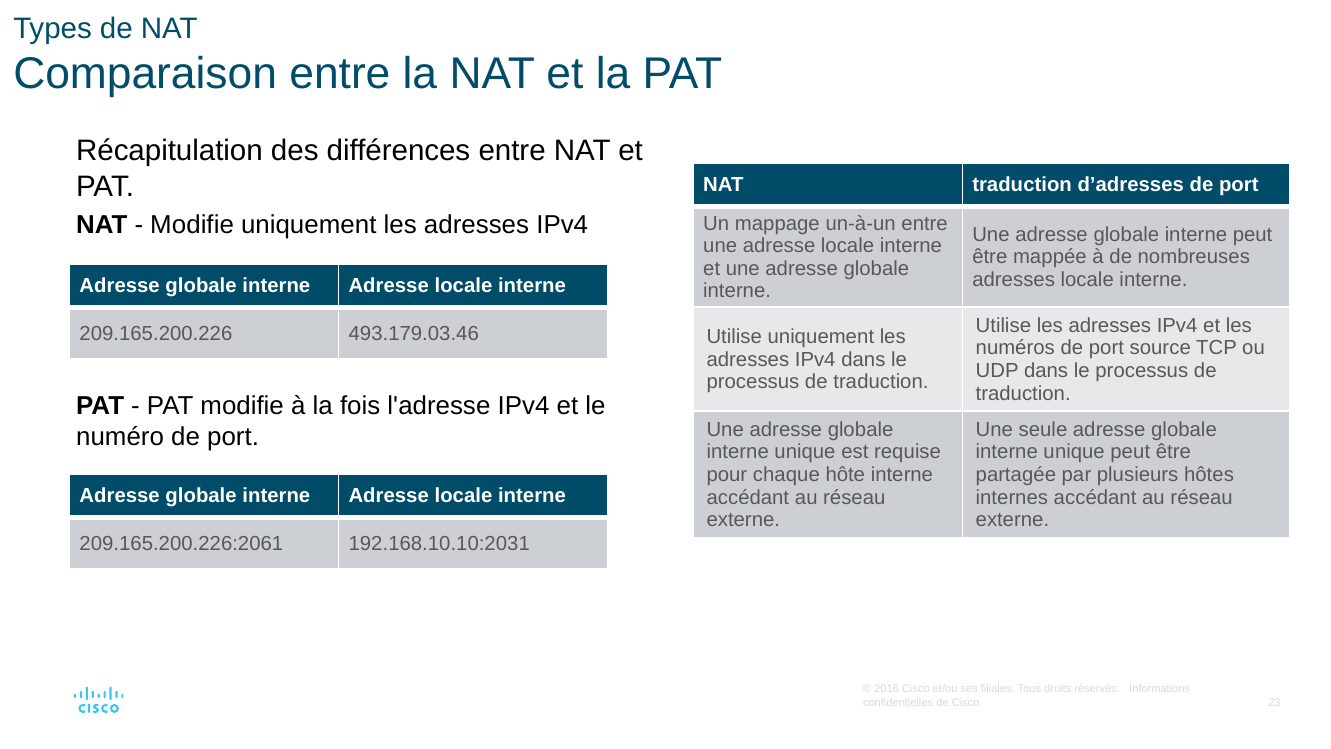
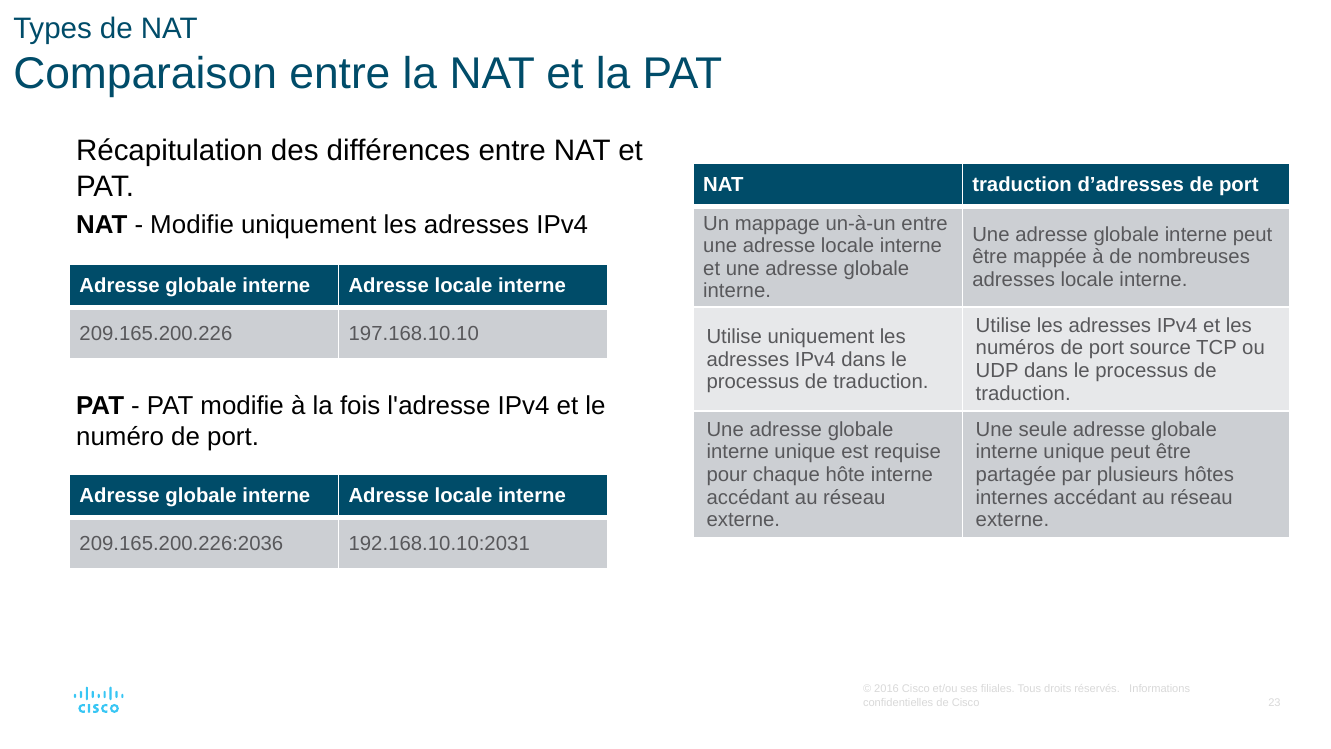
493.179.03.46: 493.179.03.46 -> 197.168.10.10
209.165.200.226:2061: 209.165.200.226:2061 -> 209.165.200.226:2036
